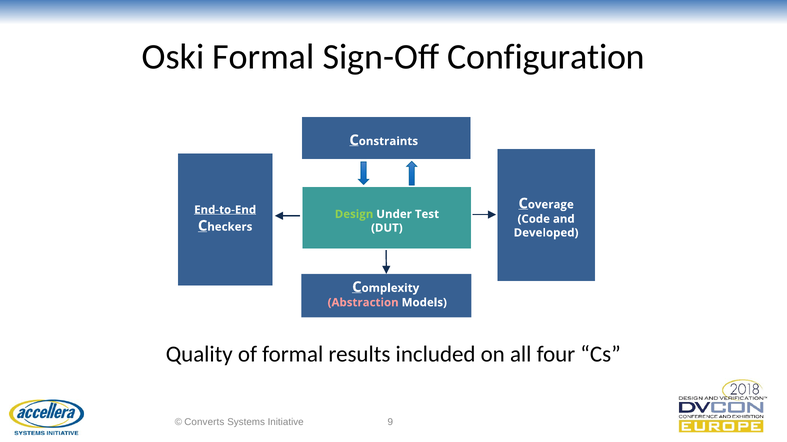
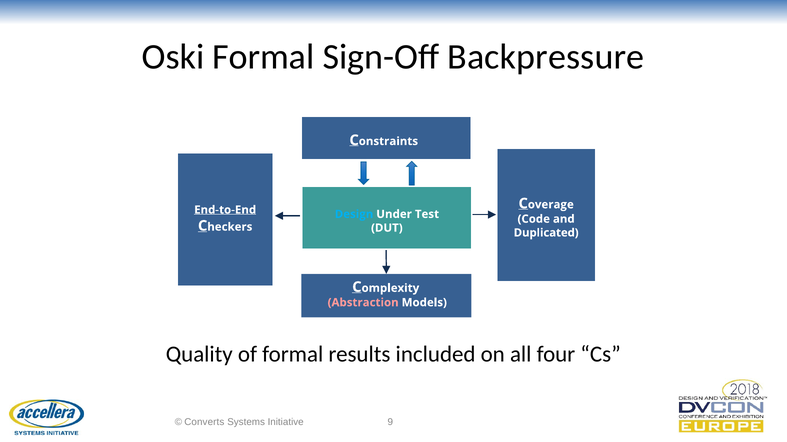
Configuration: Configuration -> Backpressure
Design at (354, 214) colour: light green -> light blue
Developed: Developed -> Duplicated
